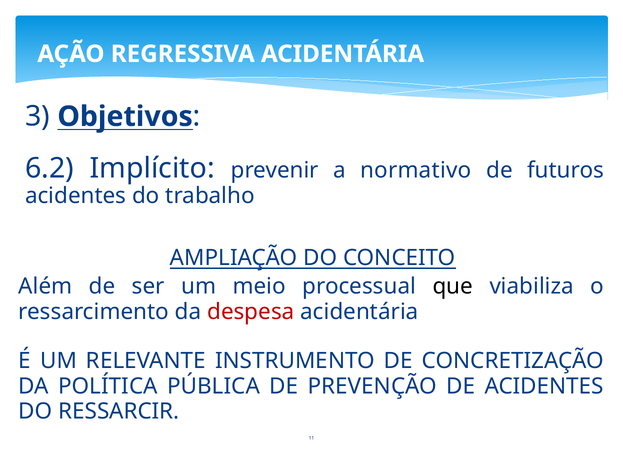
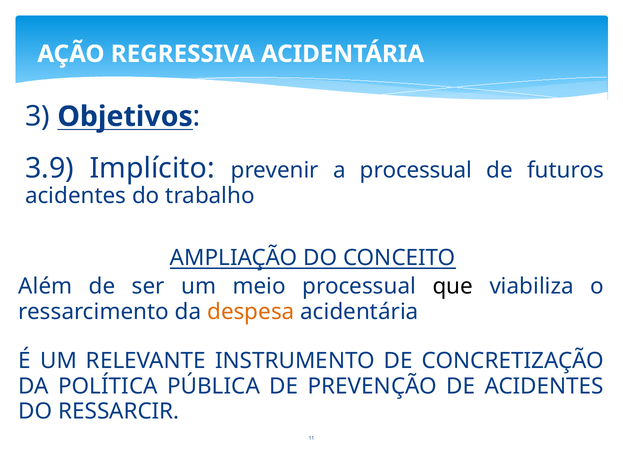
6.2: 6.2 -> 3.9
a normativo: normativo -> processual
despesa colour: red -> orange
